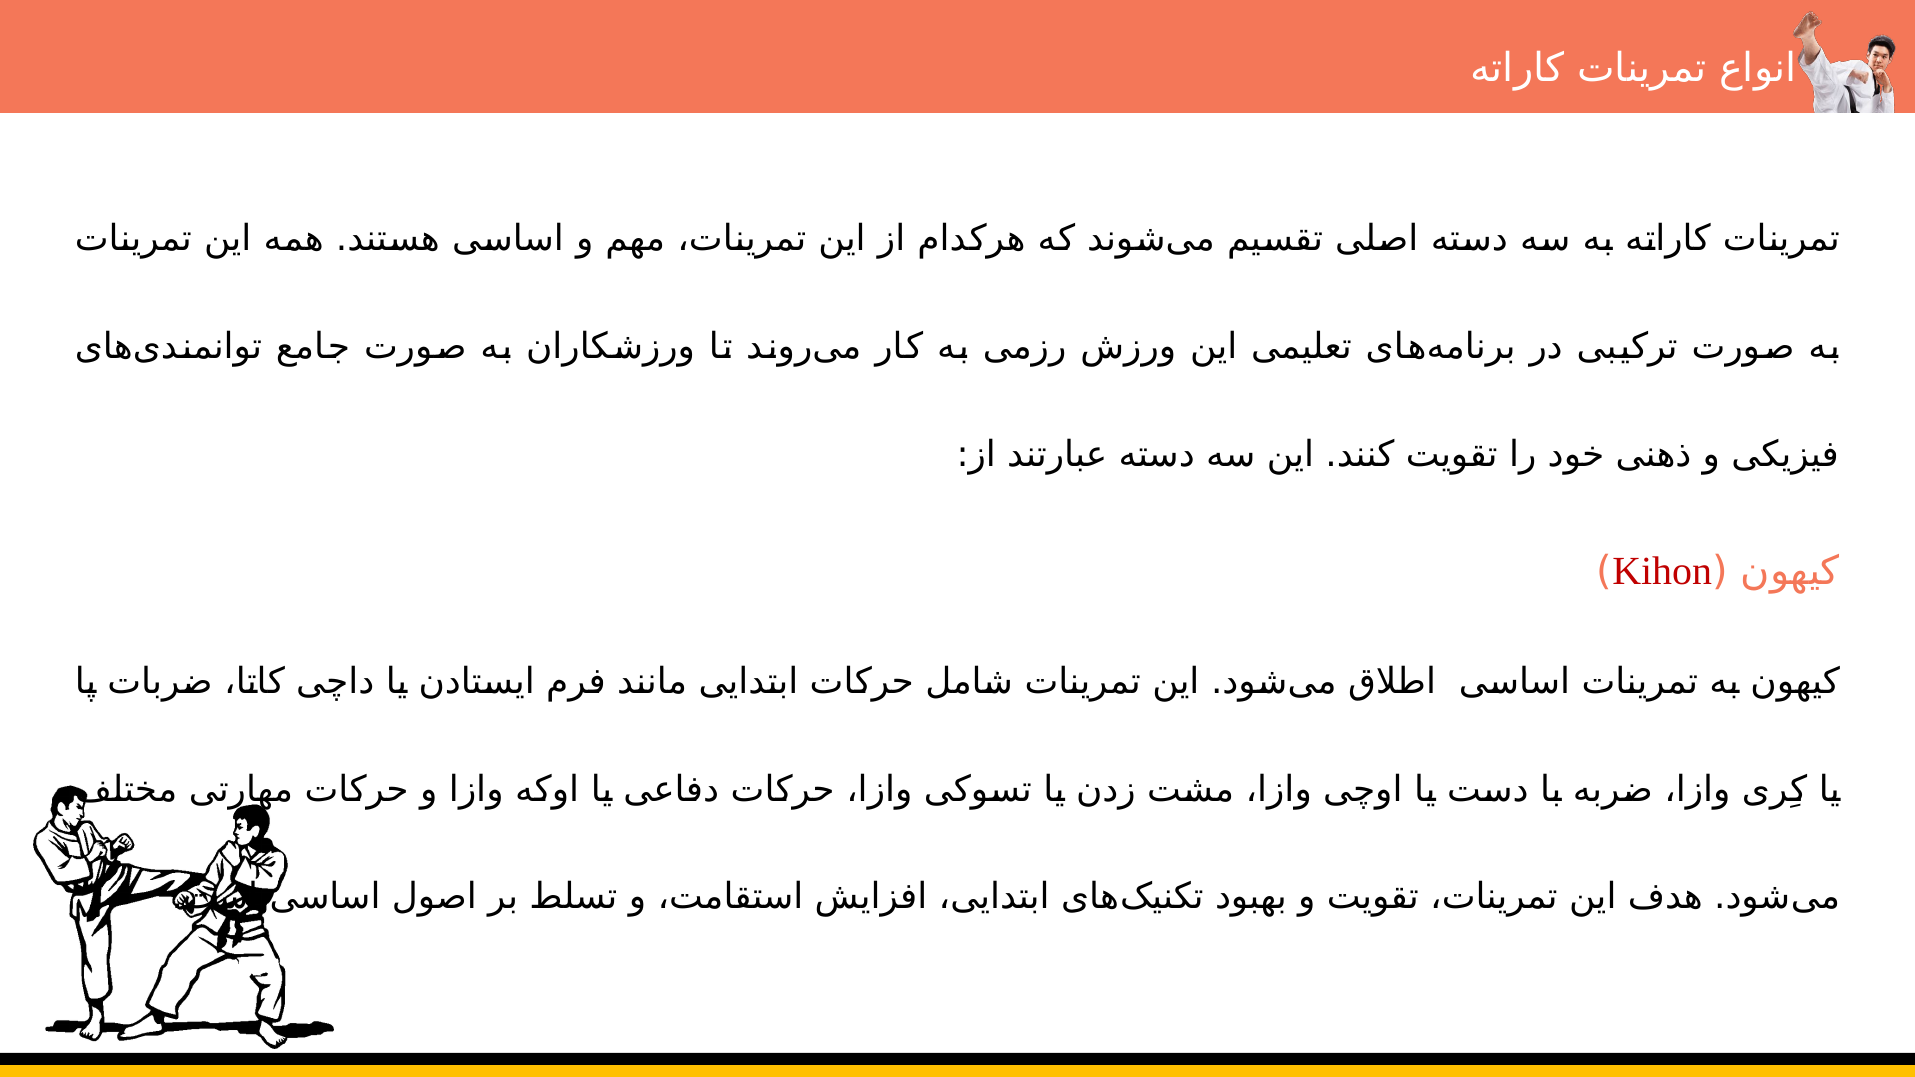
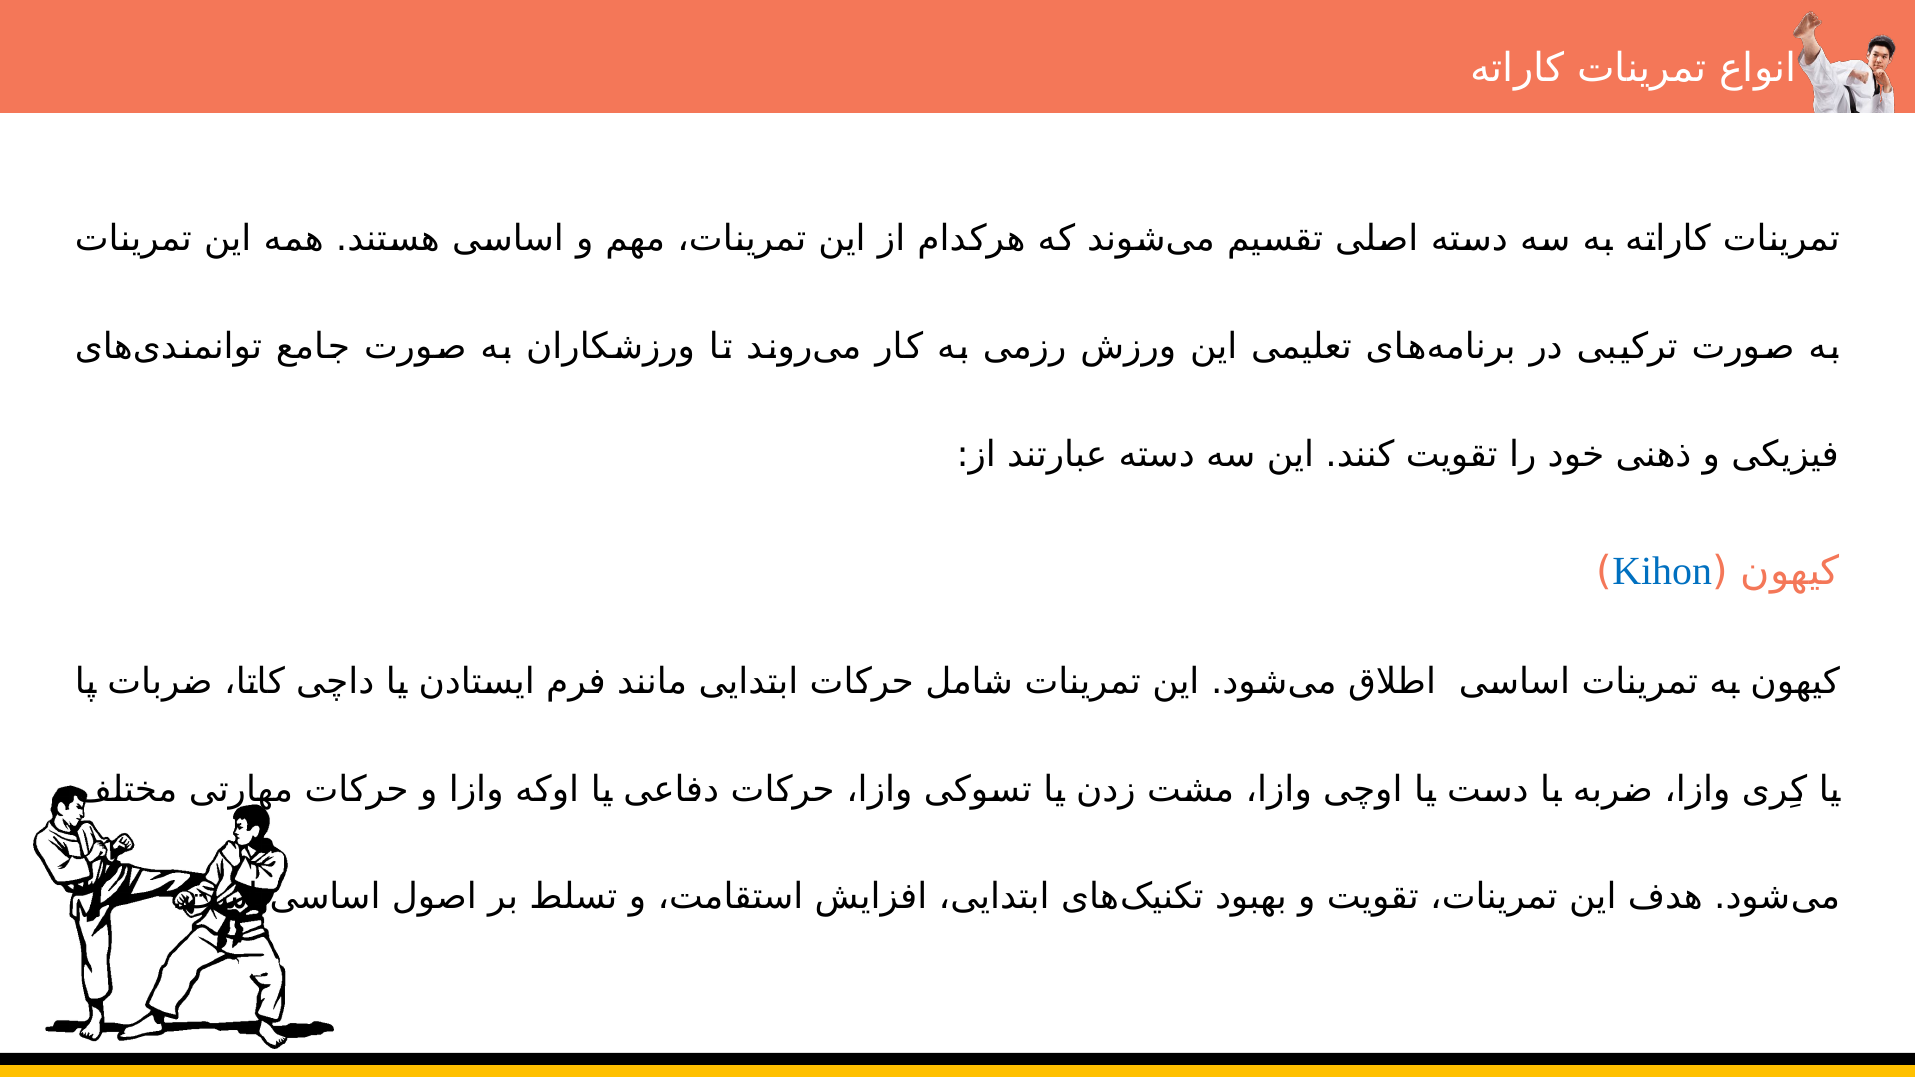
Kihon colour: red -> blue
